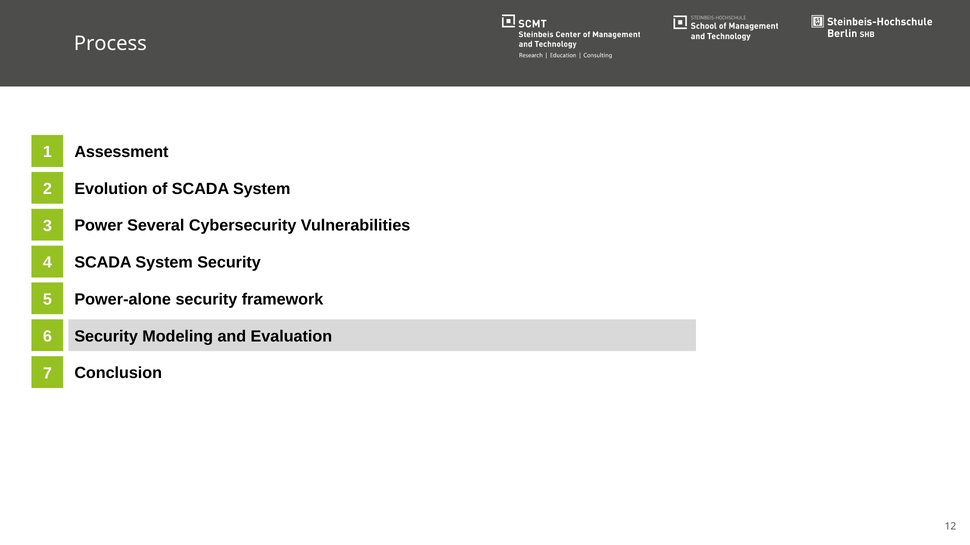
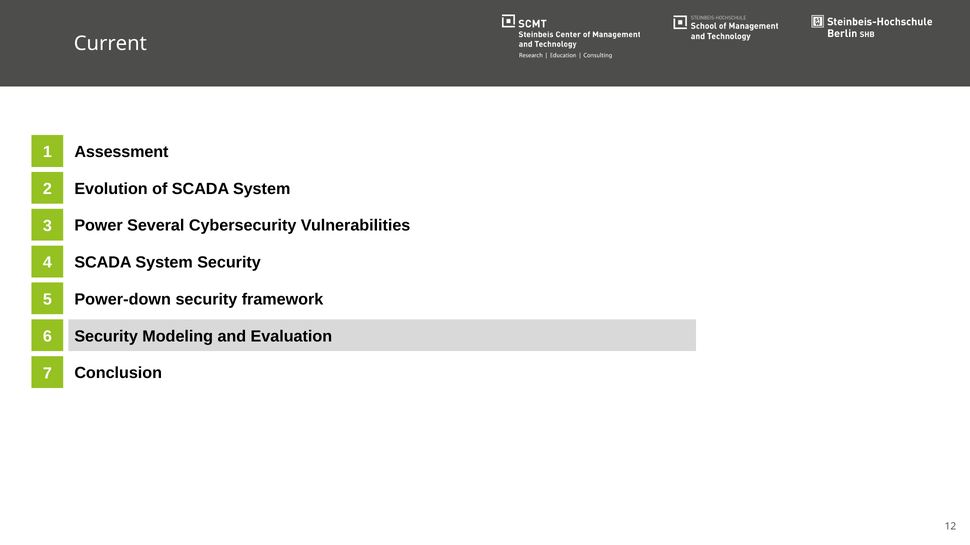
Process: Process -> Current
Power-alone: Power-alone -> Power-down
